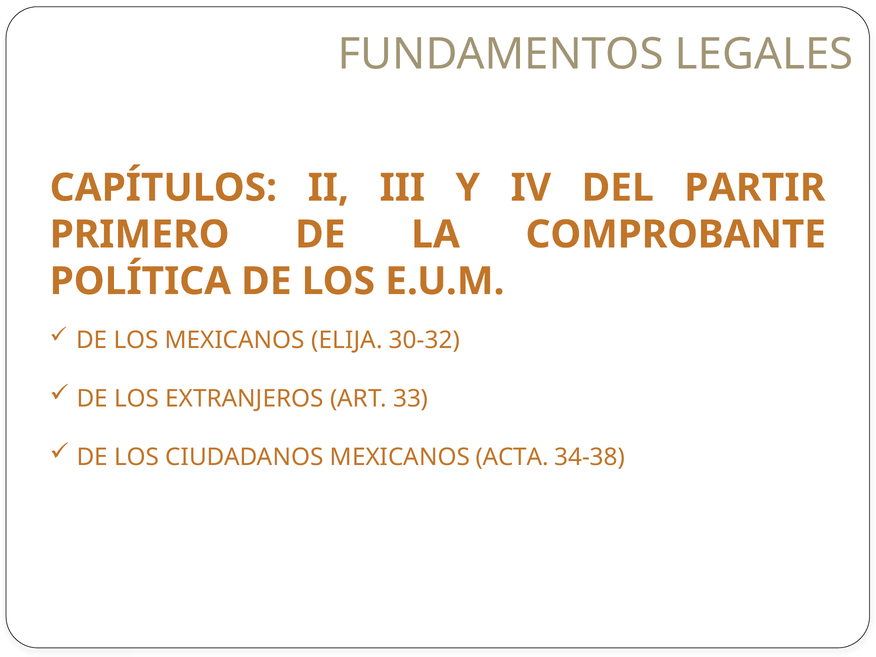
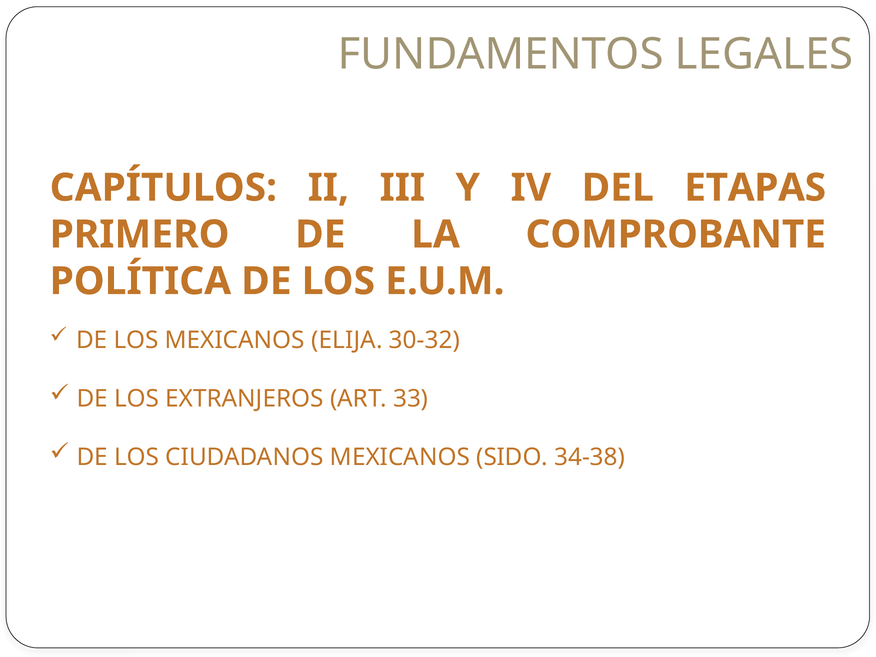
PARTIR: PARTIR -> ETAPAS
ACTA: ACTA -> SIDO
